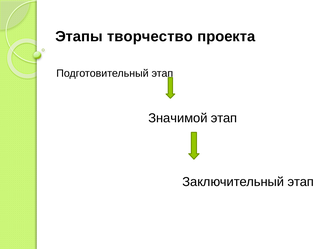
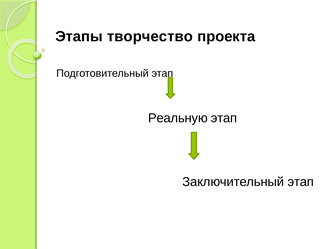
Значимой: Значимой -> Реальную
